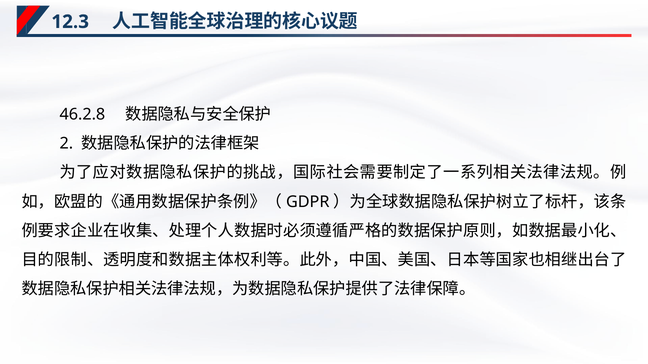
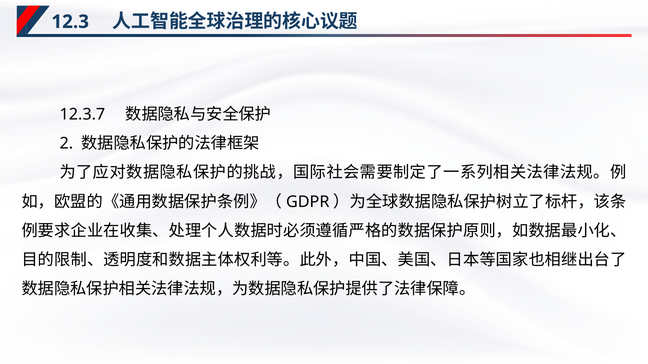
46.2.8: 46.2.8 -> 12.3.7
